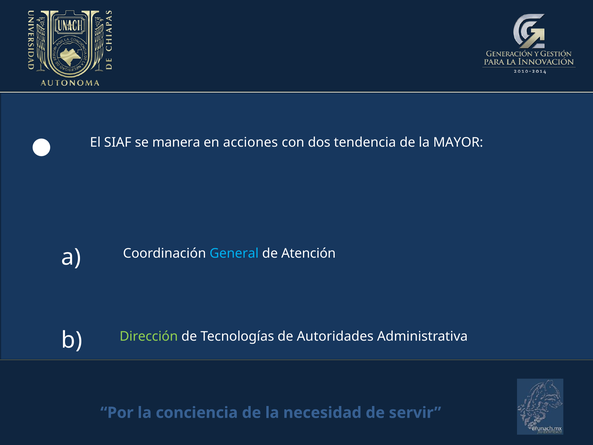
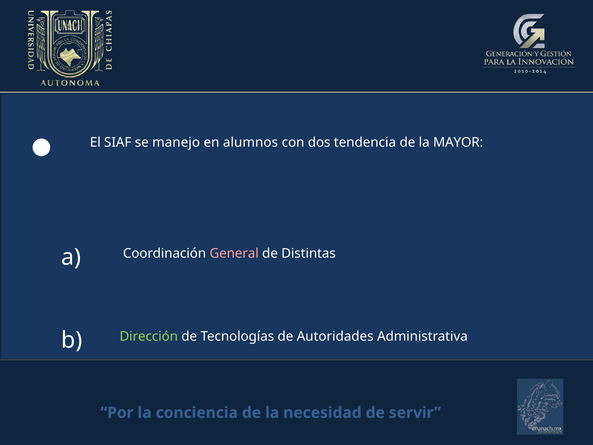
manera: manera -> manejo
acciones: acciones -> alumnos
General colour: light blue -> pink
Atención: Atención -> Distintas
